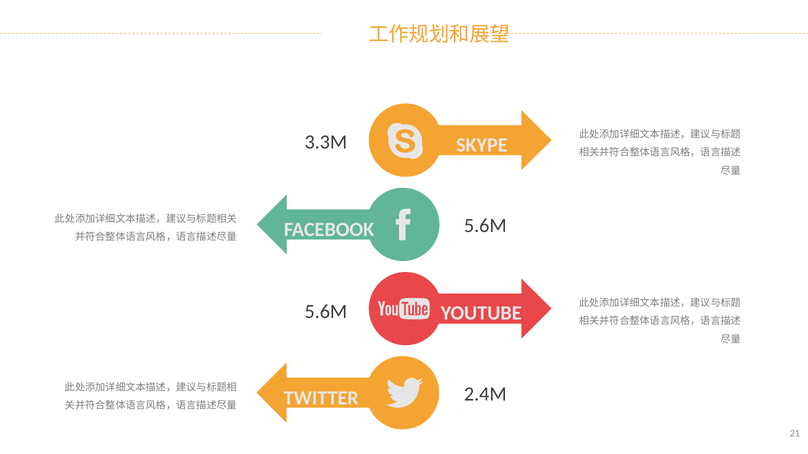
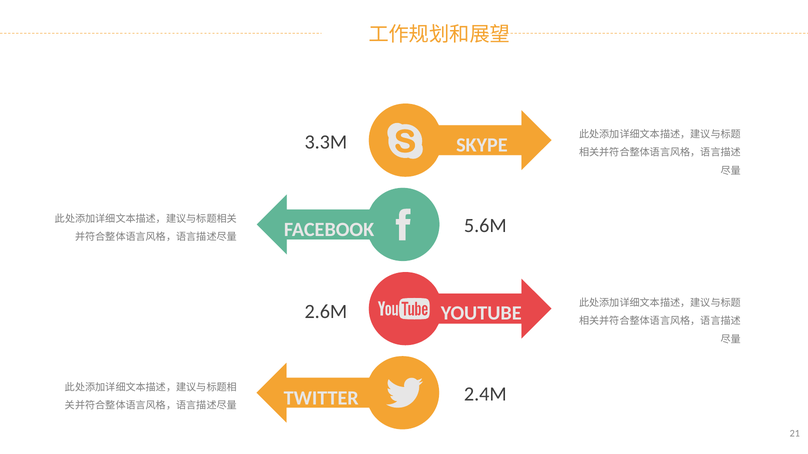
5.6M at (326, 312): 5.6M -> 2.6M
